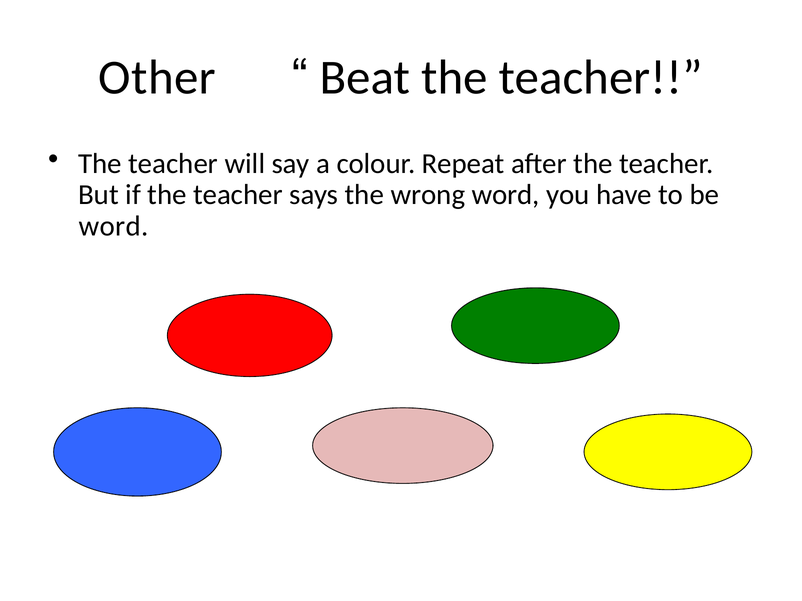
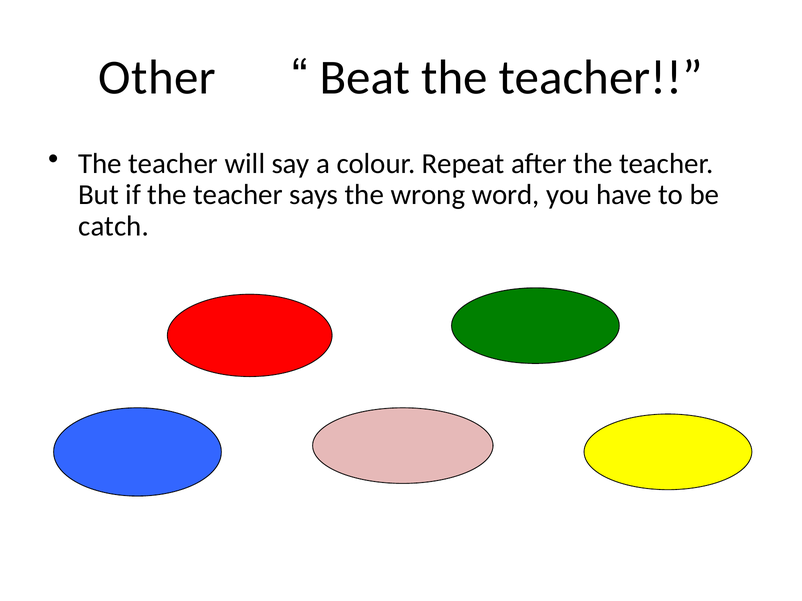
word at (114, 226): word -> catch
